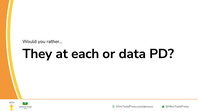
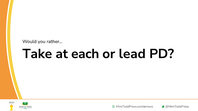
They: They -> Take
data: data -> lead
